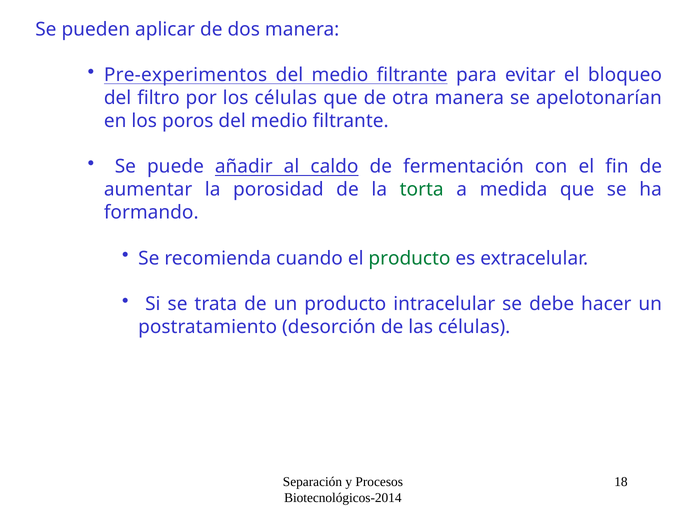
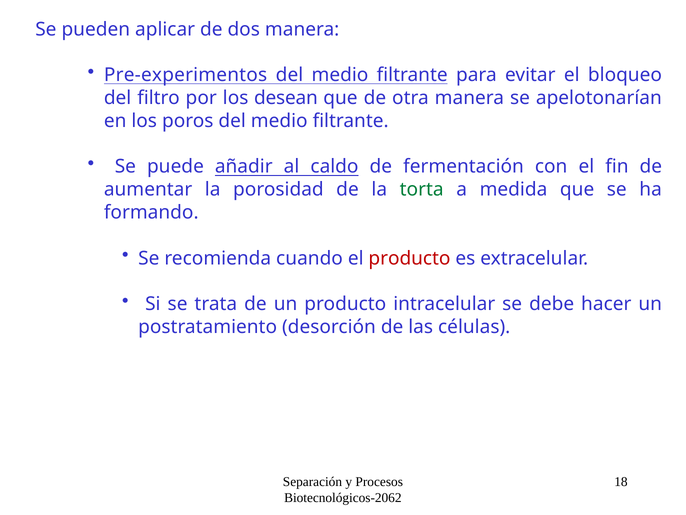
los células: células -> desean
producto at (409, 258) colour: green -> red
Biotecnológicos-2014: Biotecnológicos-2014 -> Biotecnológicos-2062
